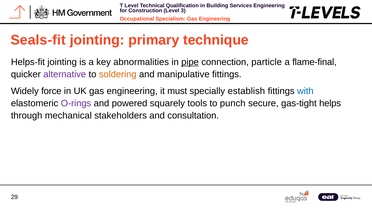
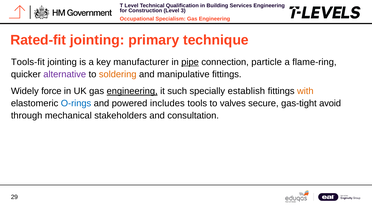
Seals-fit: Seals-fit -> Rated-fit
Helps-fit: Helps-fit -> Tools-fit
abnormalities: abnormalities -> manufacturer
flame-final: flame-final -> flame-ring
engineering at (132, 91) underline: none -> present
must: must -> such
with colour: blue -> orange
O-rings colour: purple -> blue
squarely: squarely -> includes
punch: punch -> valves
helps: helps -> avoid
